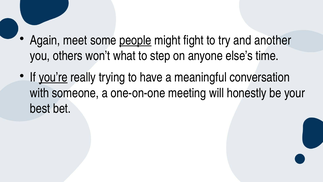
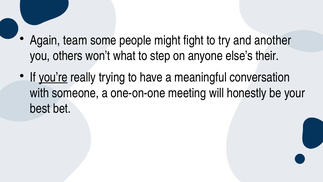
meet: meet -> team
people underline: present -> none
time: time -> their
